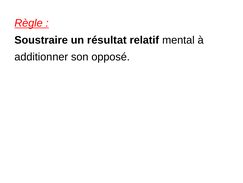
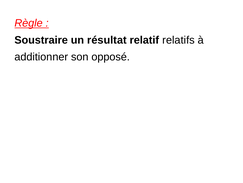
mental: mental -> relatifs
